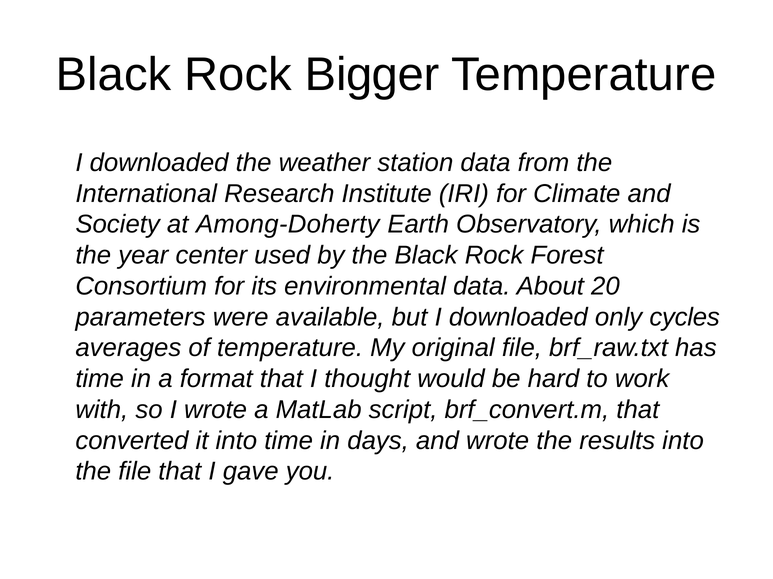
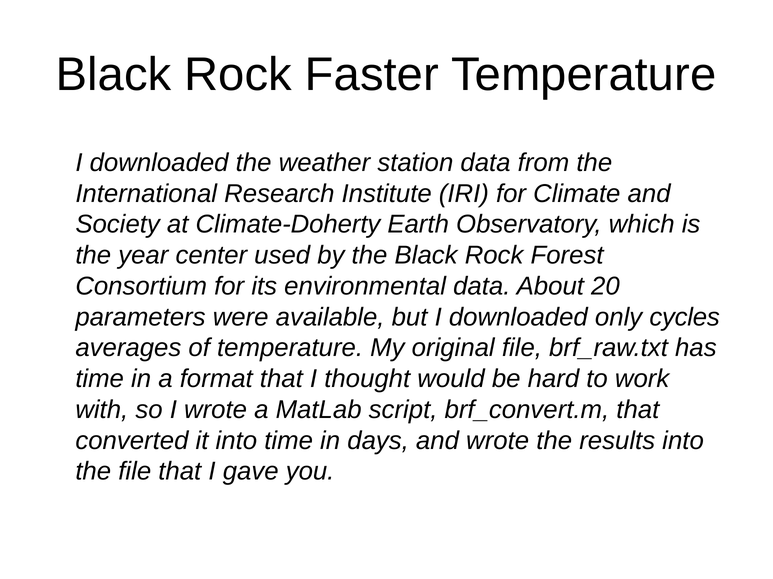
Bigger: Bigger -> Faster
Among-Doherty: Among-Doherty -> Climate-Doherty
